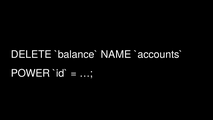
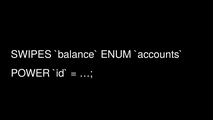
DELETE: DELETE -> SWIPES
NAME: NAME -> ENUM
